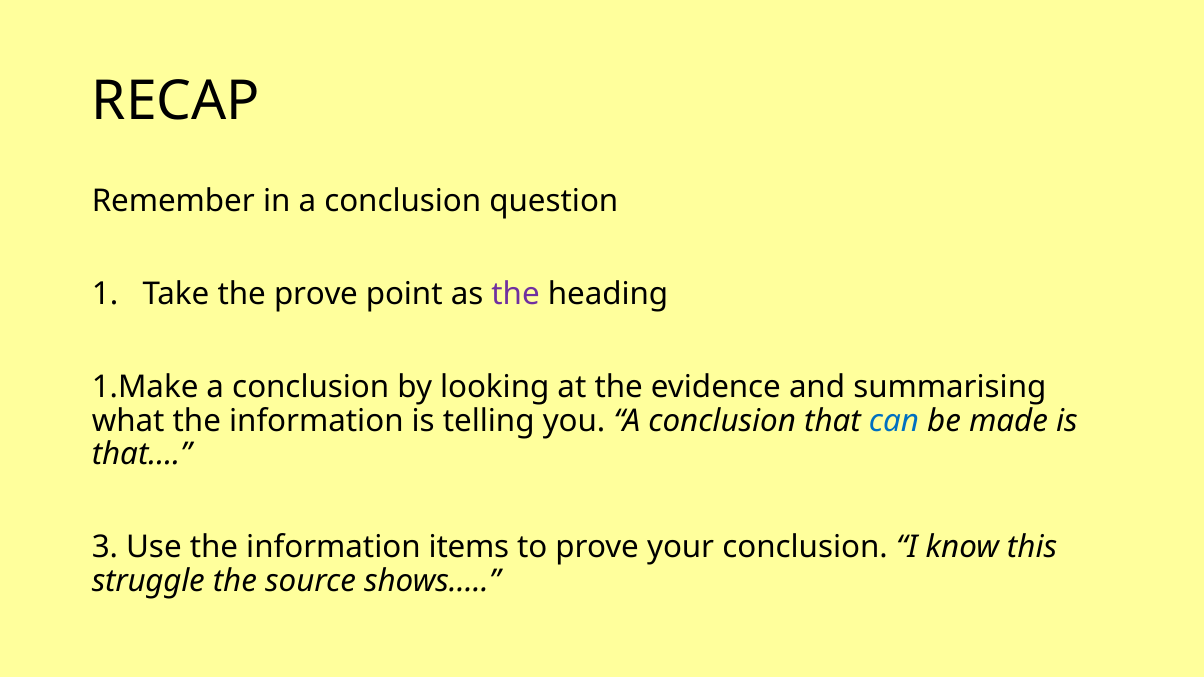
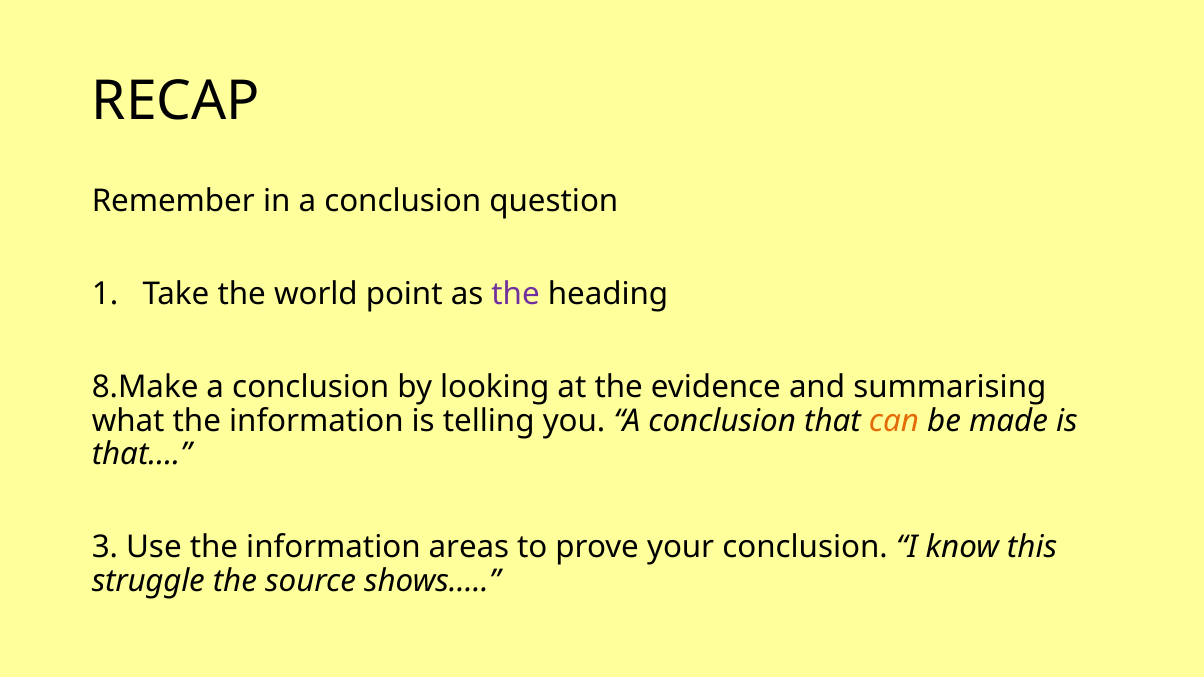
the prove: prove -> world
1.Make: 1.Make -> 8.Make
can colour: blue -> orange
items: items -> areas
